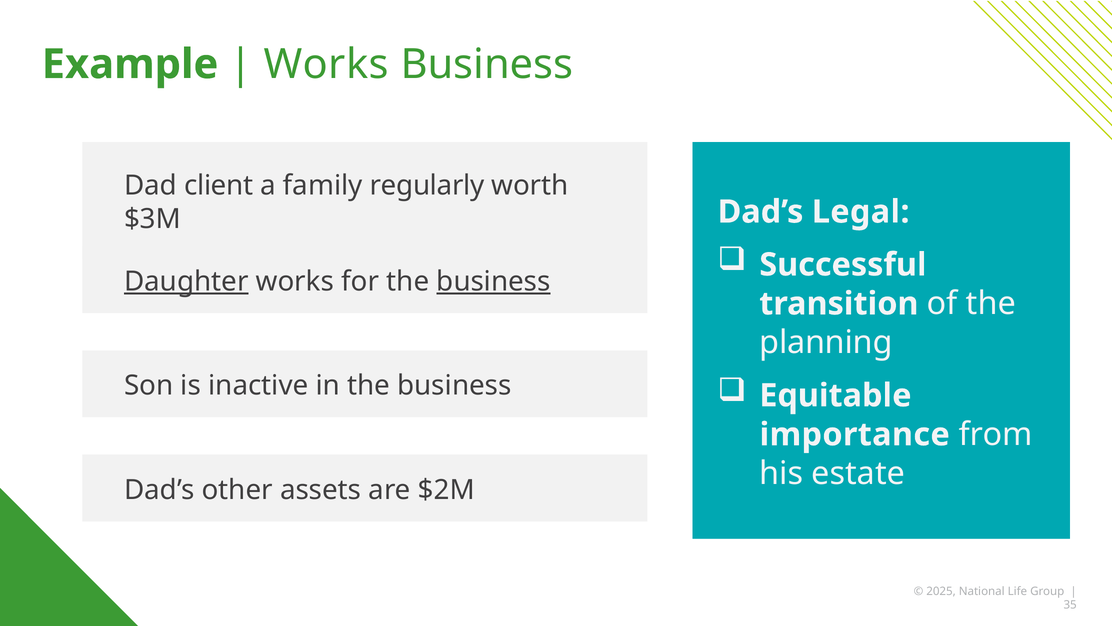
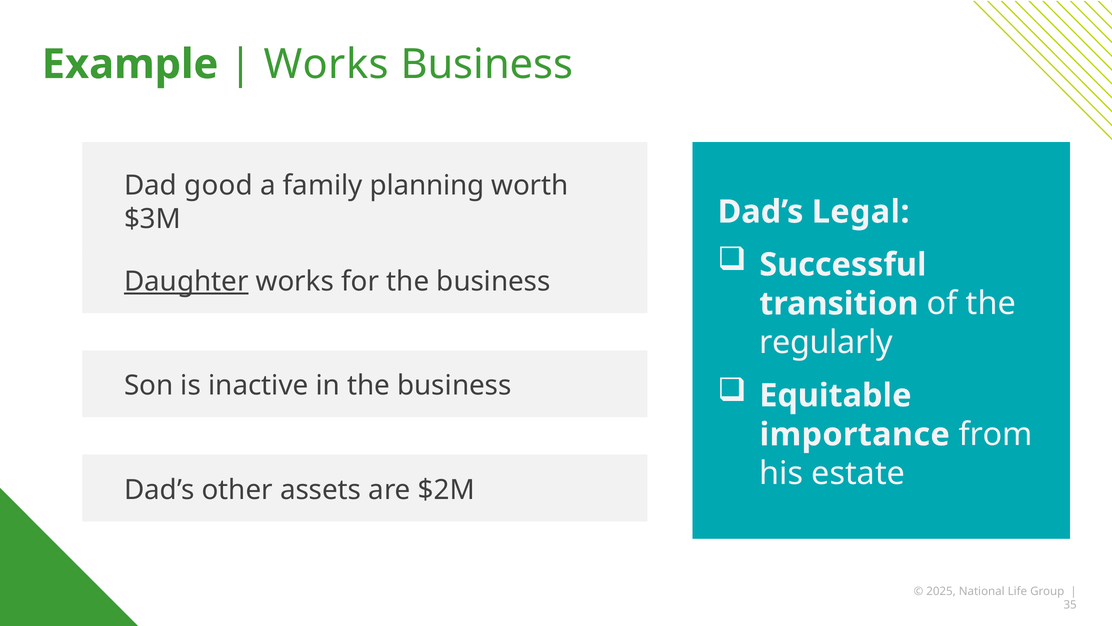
client: client -> good
family regularly: regularly -> planning
business at (494, 281) underline: present -> none
planning at (826, 342): planning -> regularly
